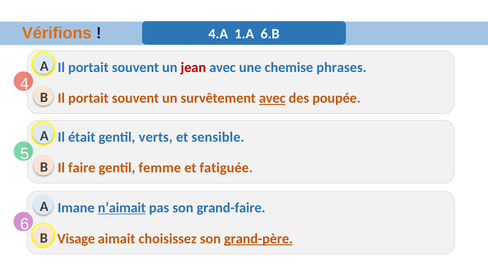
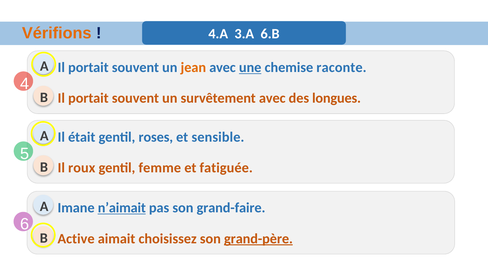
1.A: 1.A -> 3.A
jean colour: red -> orange
une underline: none -> present
phrases: phrases -> raconte
avec at (272, 98) underline: present -> none
poupée: poupée -> longues
verts: verts -> roses
faire: faire -> roux
Visage: Visage -> Active
